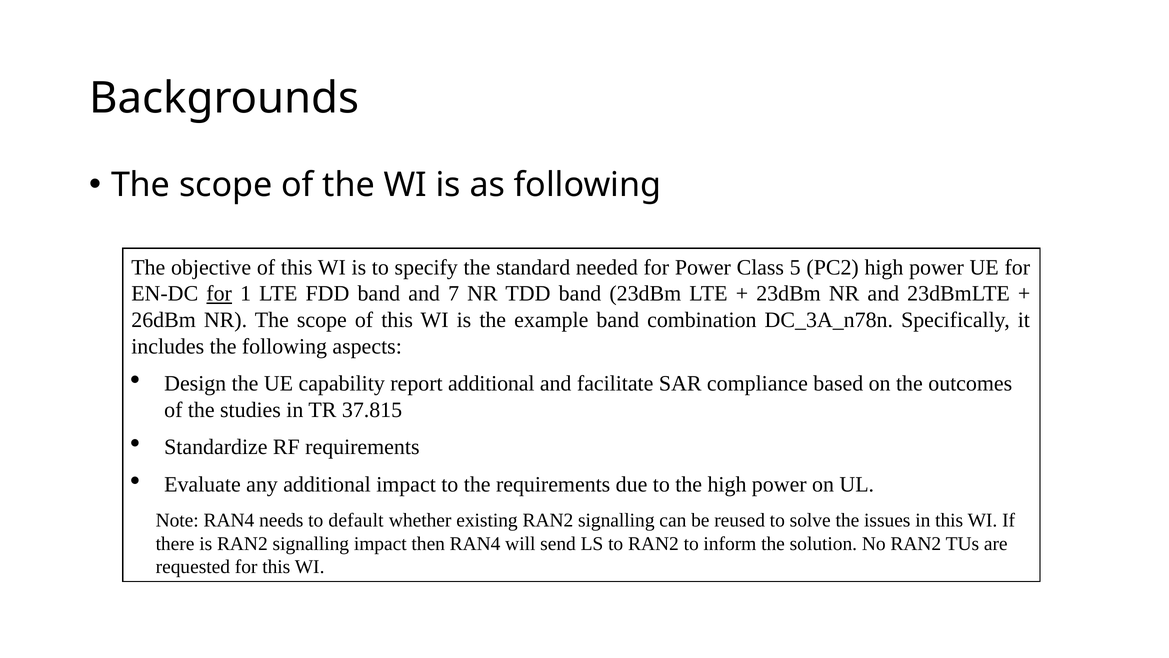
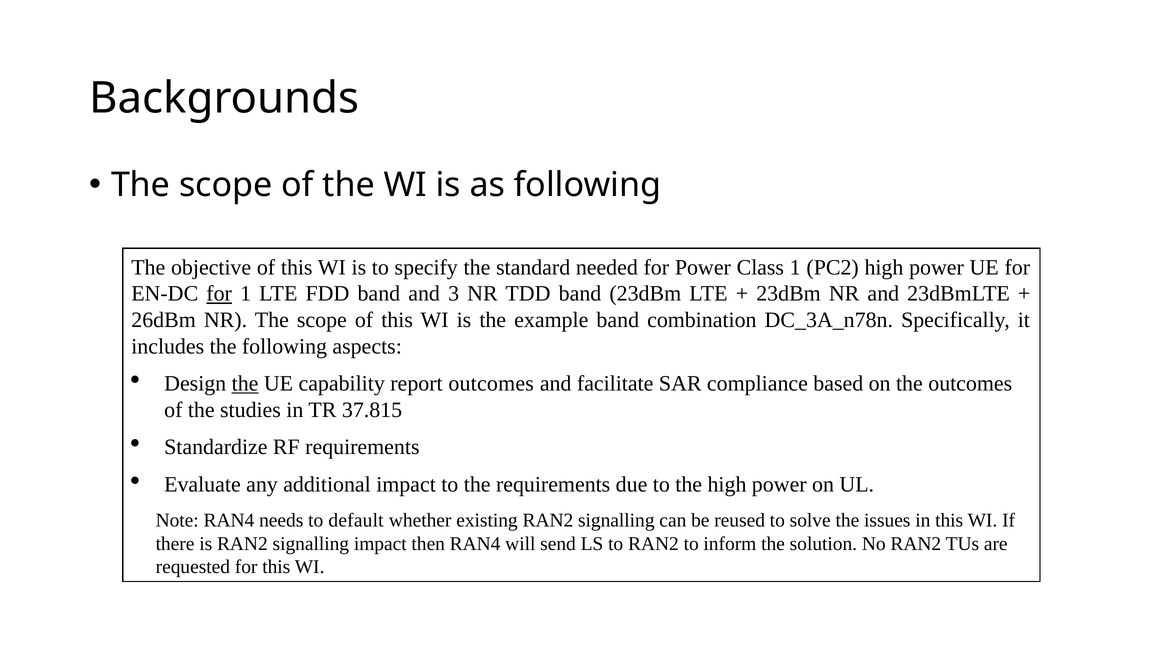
Class 5: 5 -> 1
7: 7 -> 3
the at (245, 383) underline: none -> present
report additional: additional -> outcomes
